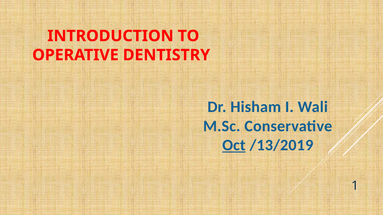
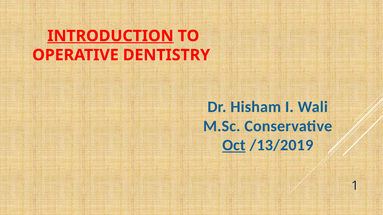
INTRODUCTION underline: none -> present
